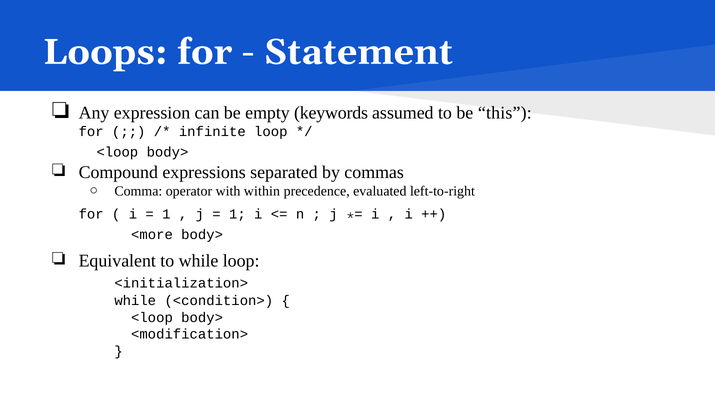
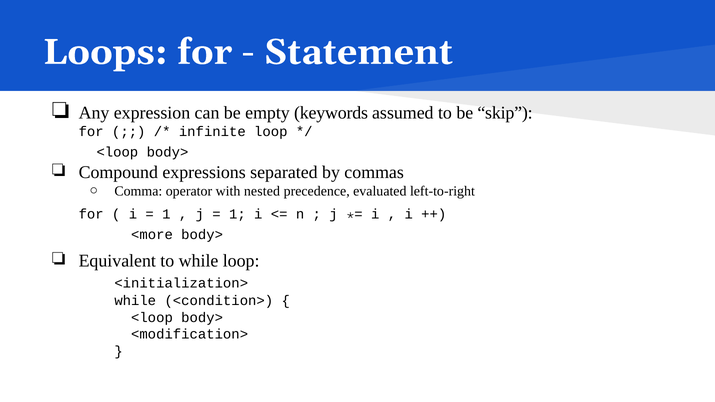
this: this -> skip
within: within -> nested
